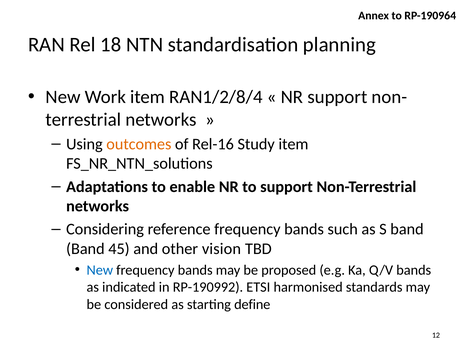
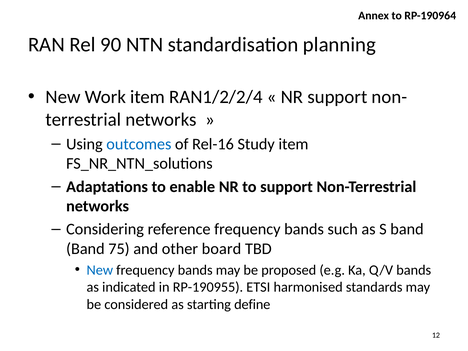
18: 18 -> 90
RAN1/2/8/4: RAN1/2/8/4 -> RAN1/2/2/4
outcomes colour: orange -> blue
45: 45 -> 75
vision: vision -> board
RP-190992: RP-190992 -> RP-190955
